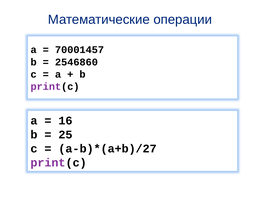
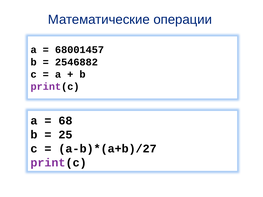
70001457: 70001457 -> 68001457
2546860: 2546860 -> 2546882
16: 16 -> 68
